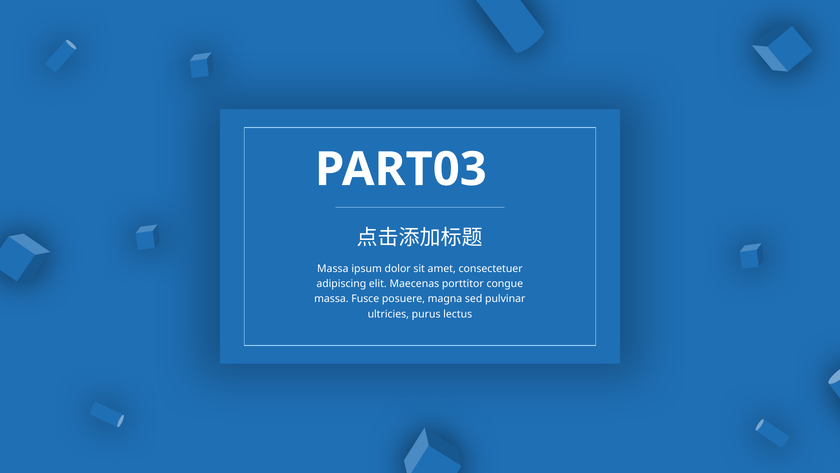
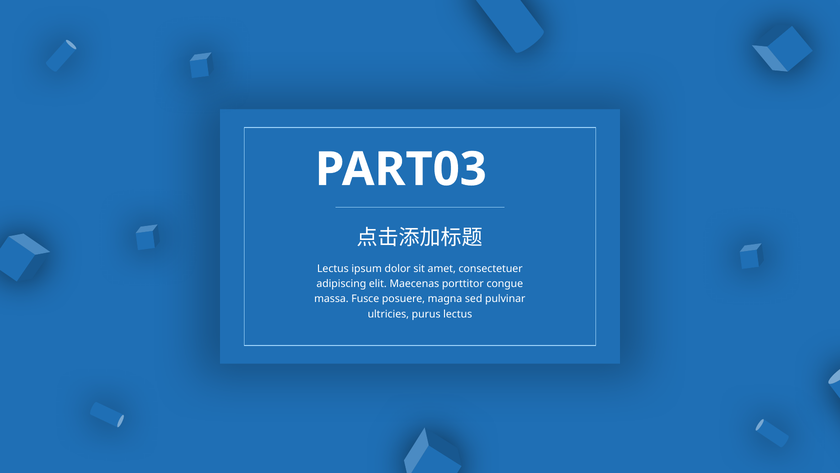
Massa at (333, 268): Massa -> Lectus
